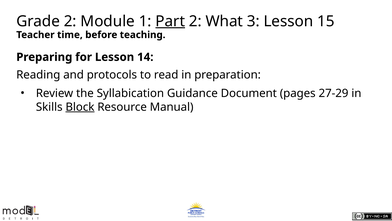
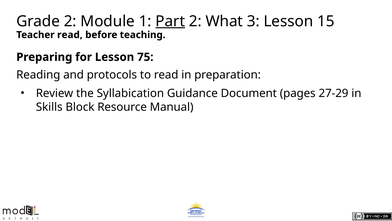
Teacher time: time -> read
14: 14 -> 75
Block underline: present -> none
